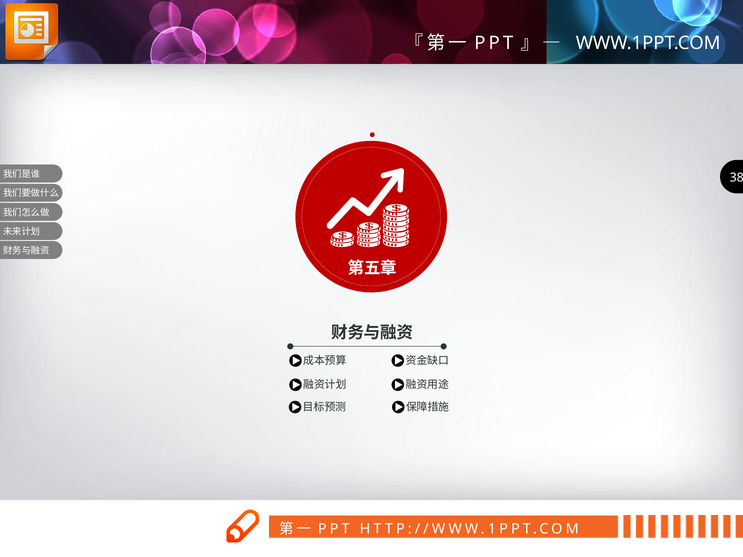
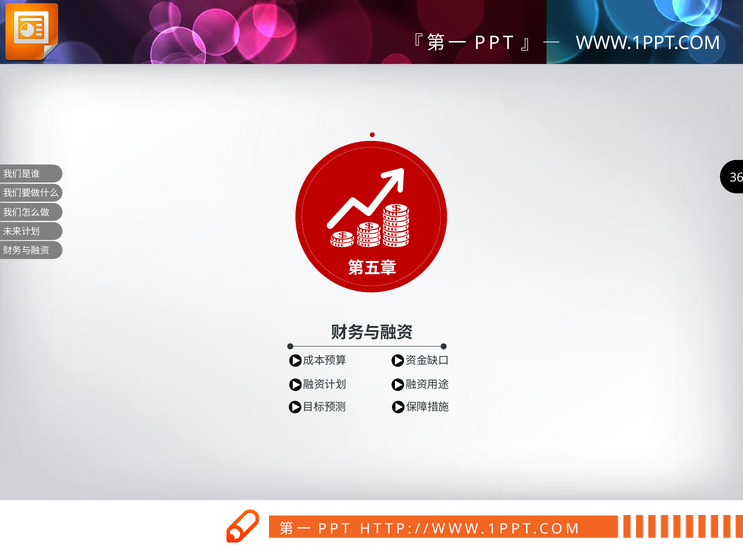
38: 38 -> 36
